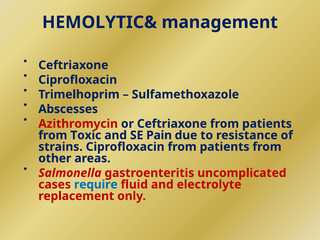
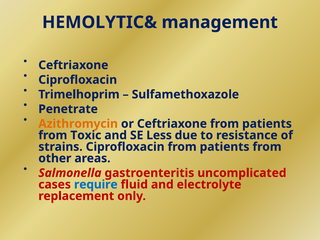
Abscesses: Abscesses -> Penetrate
Azithromycin colour: red -> orange
Pain: Pain -> Less
